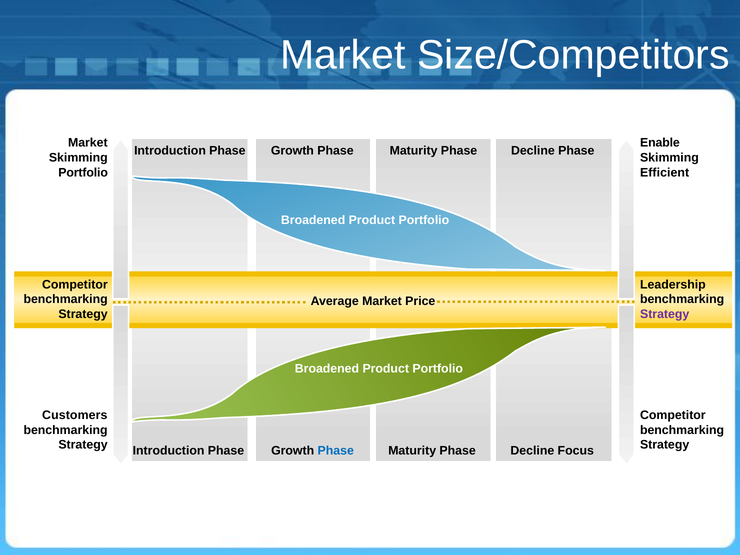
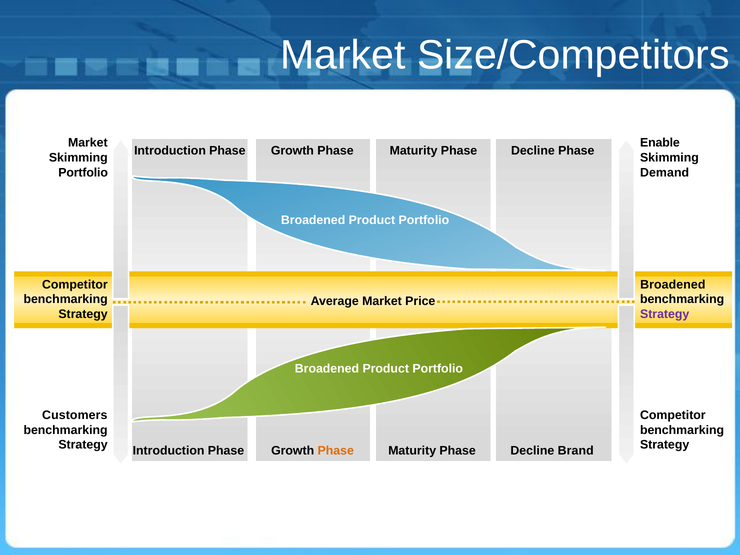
Efficient: Efficient -> Demand
Leadership at (673, 285): Leadership -> Broadened
Phase at (336, 451) colour: blue -> orange
Focus: Focus -> Brand
